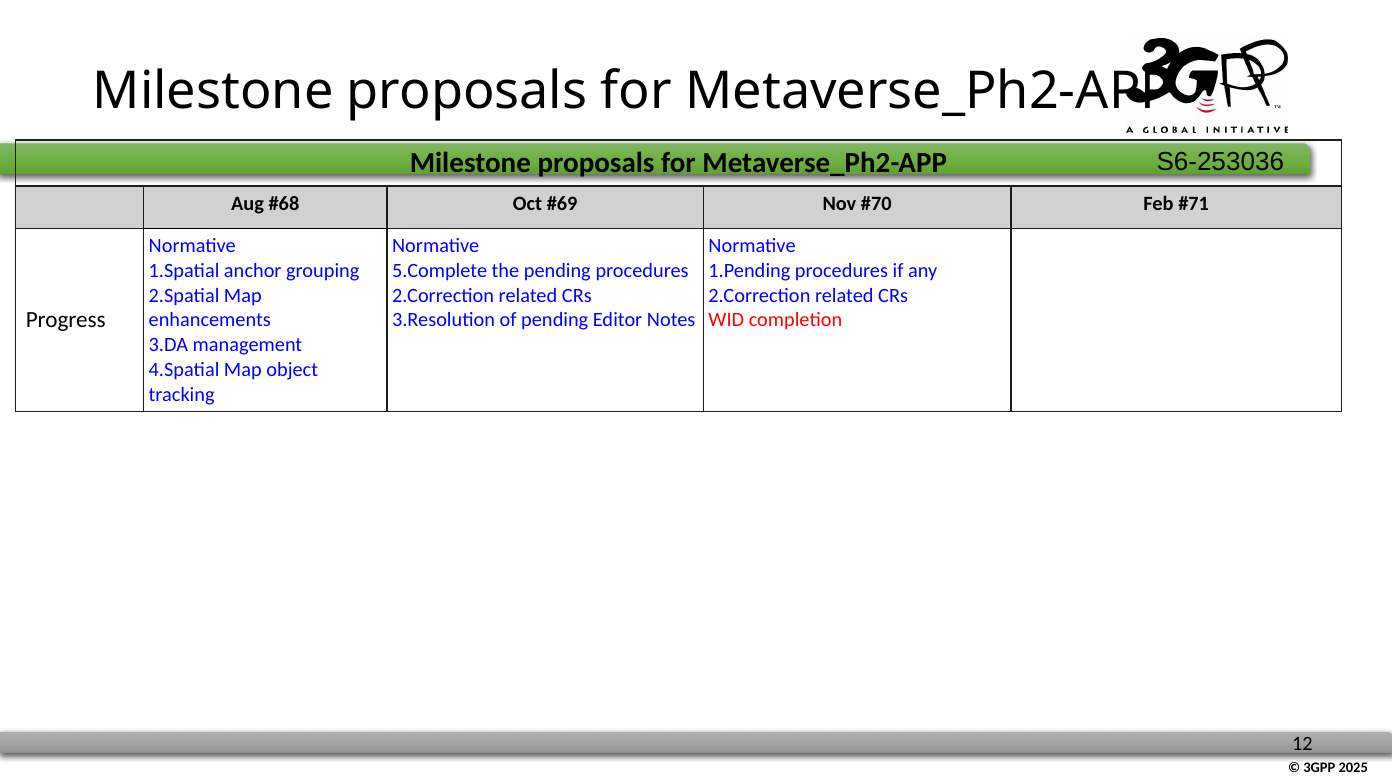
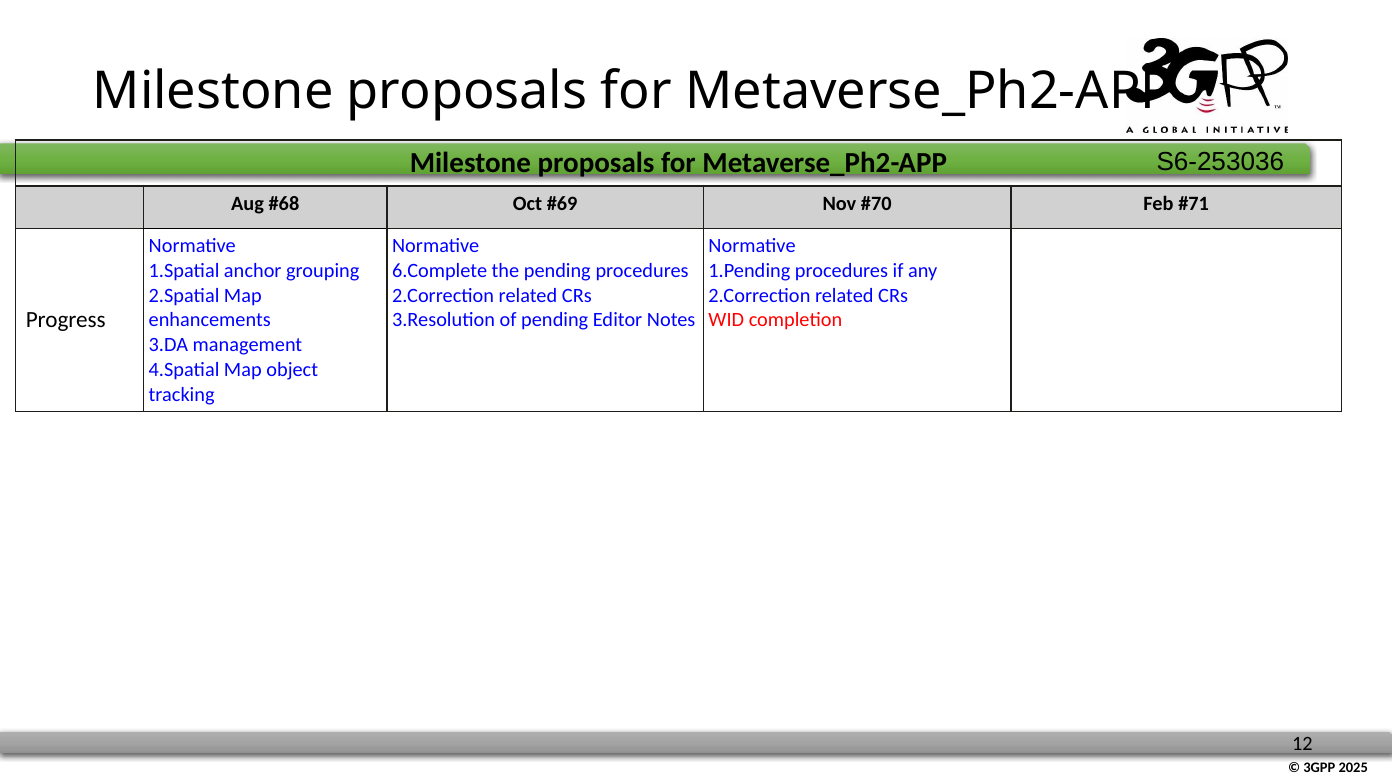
5.Complete: 5.Complete -> 6.Complete
